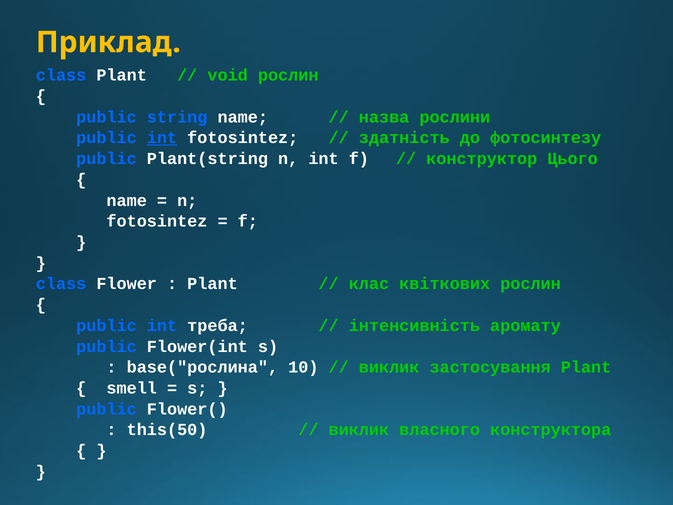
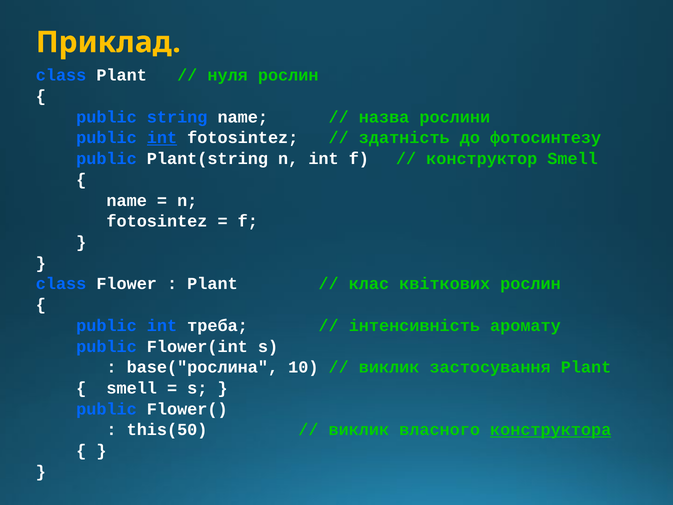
void: void -> нуля
конструктор Цього: Цього -> Smell
конструктора underline: none -> present
